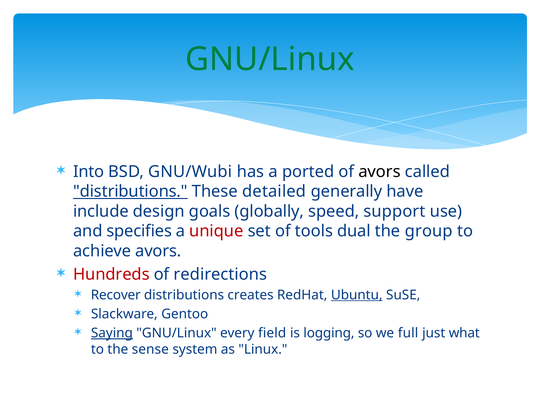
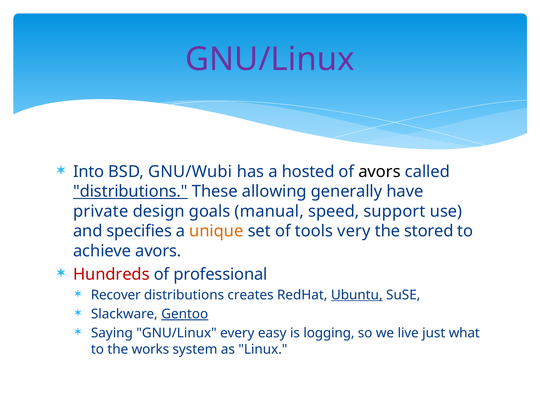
GNU/Linux at (270, 59) colour: green -> purple
ported: ported -> hosted
detailed: detailed -> allowing
include: include -> private
globally: globally -> manual
unique colour: red -> orange
dual: dual -> very
group: group -> stored
redirections: redirections -> professional
Gentoo underline: none -> present
Saying underline: present -> none
field: field -> easy
full: full -> live
sense: sense -> works
